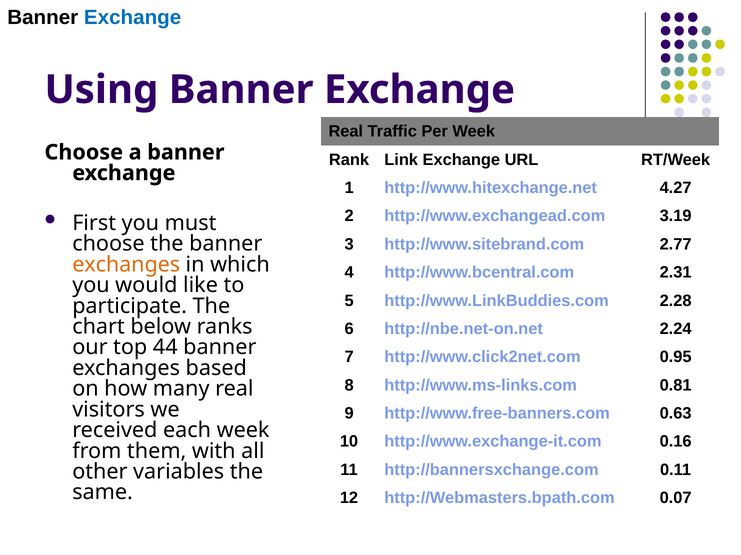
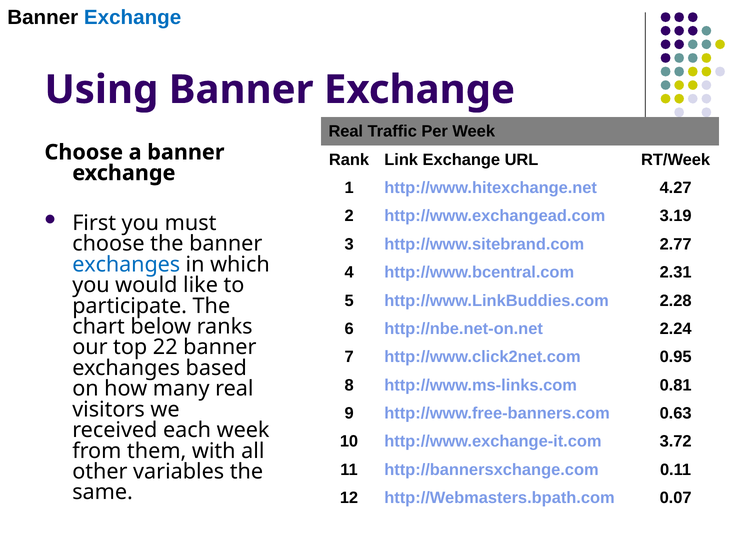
exchanges at (126, 265) colour: orange -> blue
44: 44 -> 22
0.16: 0.16 -> 3.72
